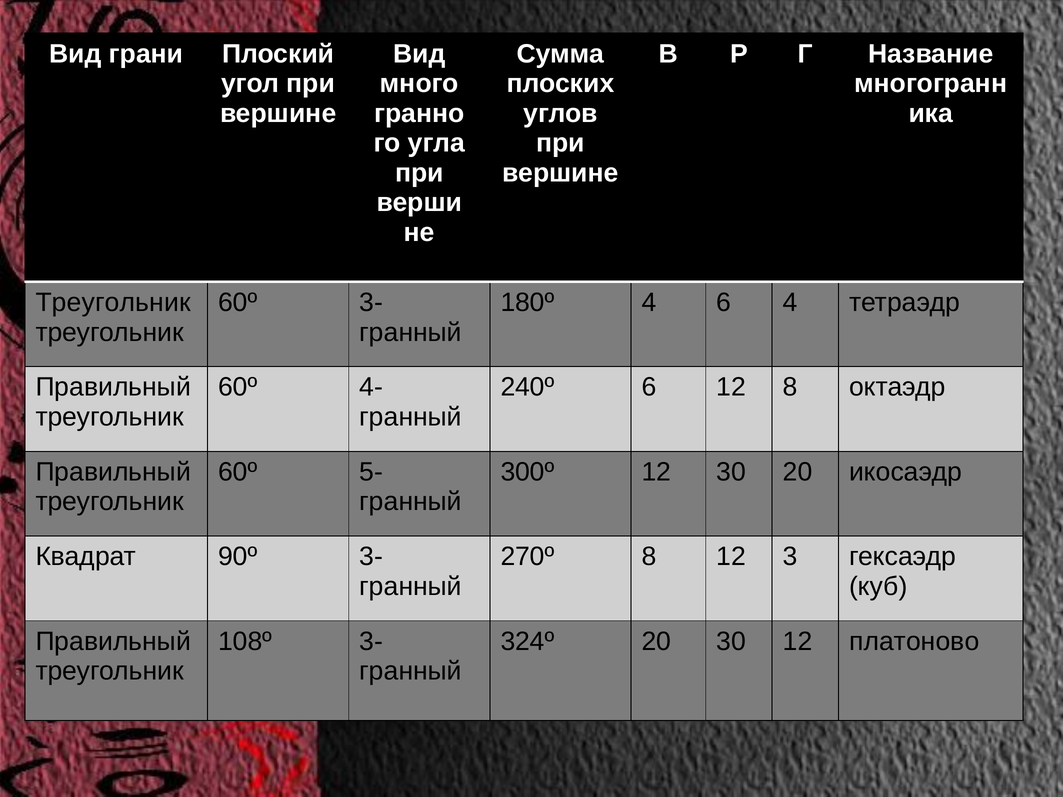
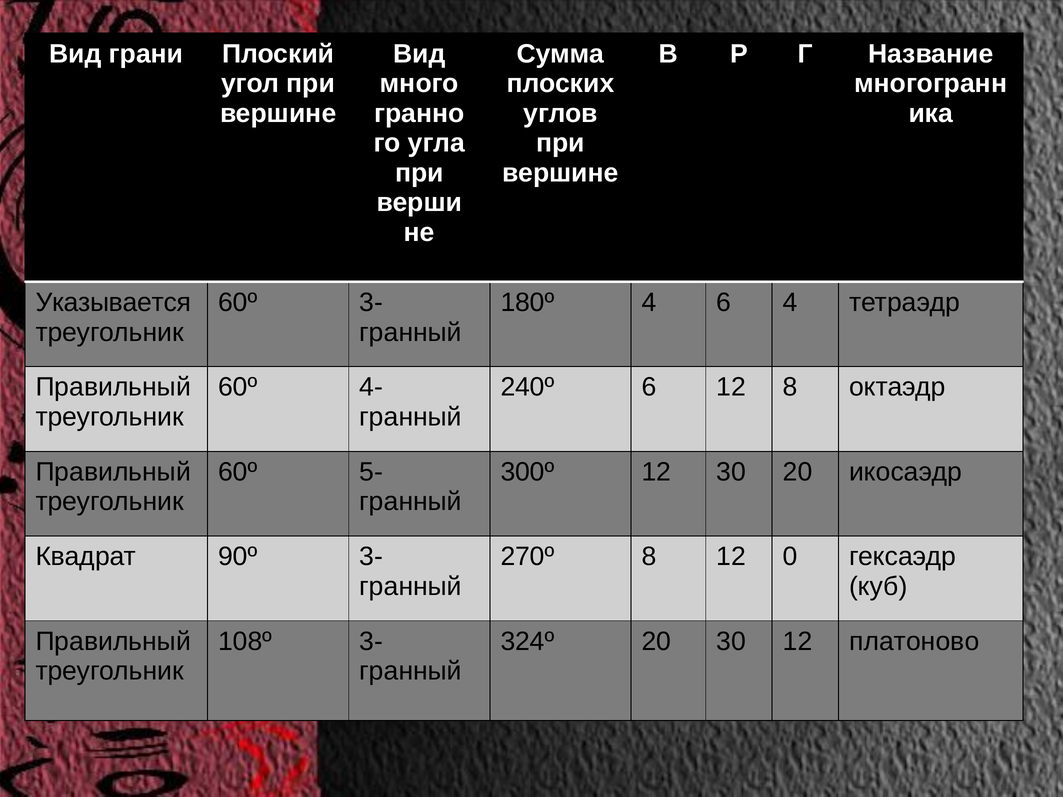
Треугольник at (113, 303): Треугольник -> Указывается
3: 3 -> 0
